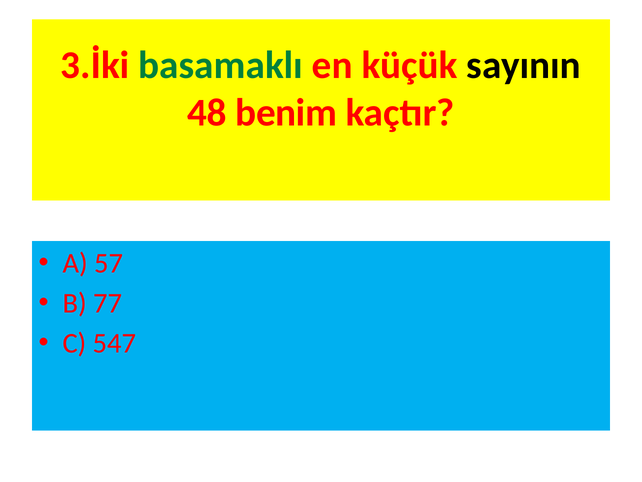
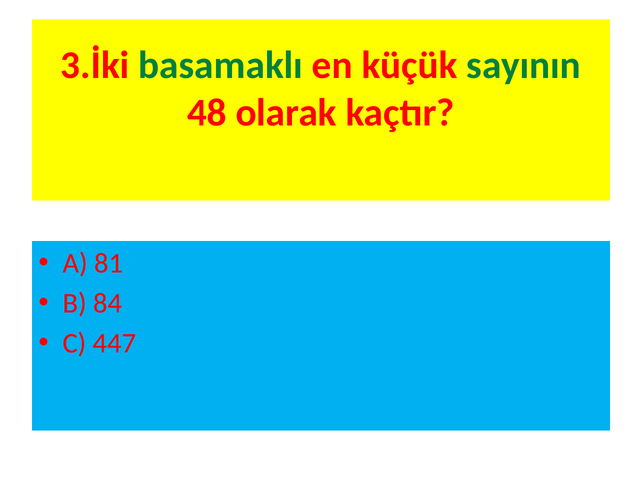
sayının colour: black -> green
benim: benim -> olarak
57: 57 -> 81
77: 77 -> 84
547: 547 -> 447
